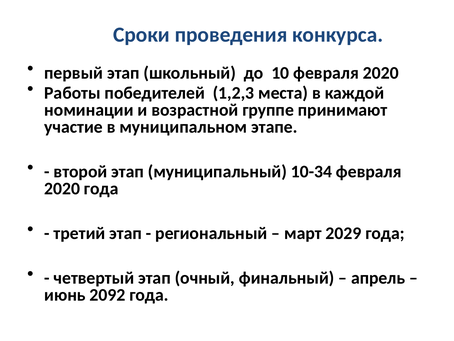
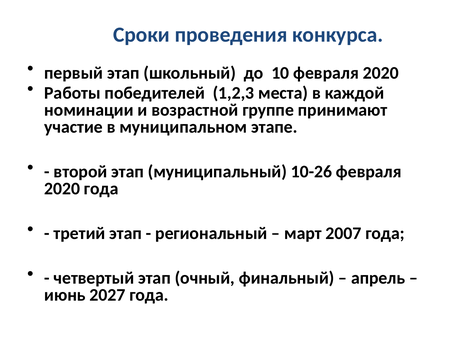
10-34: 10-34 -> 10-26
2029: 2029 -> 2007
2092: 2092 -> 2027
